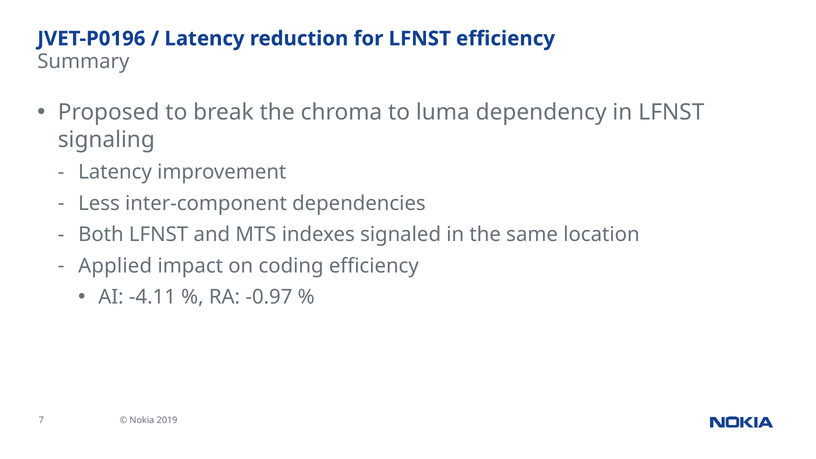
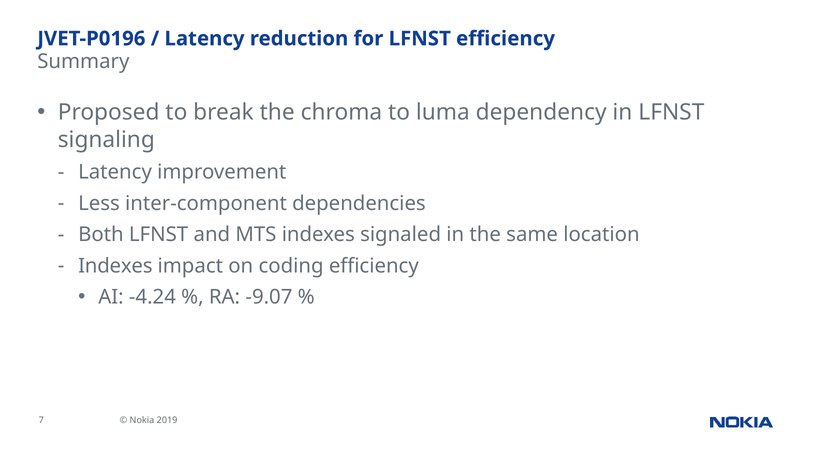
Applied at (115, 266): Applied -> Indexes
-4.11: -4.11 -> -4.24
-0.97: -0.97 -> -9.07
